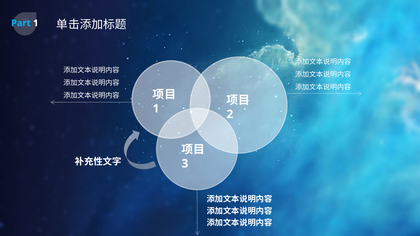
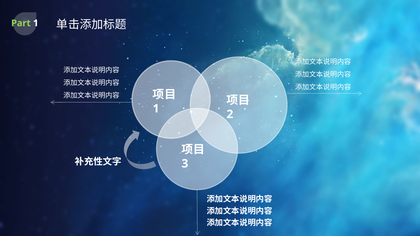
Part colour: light blue -> light green
